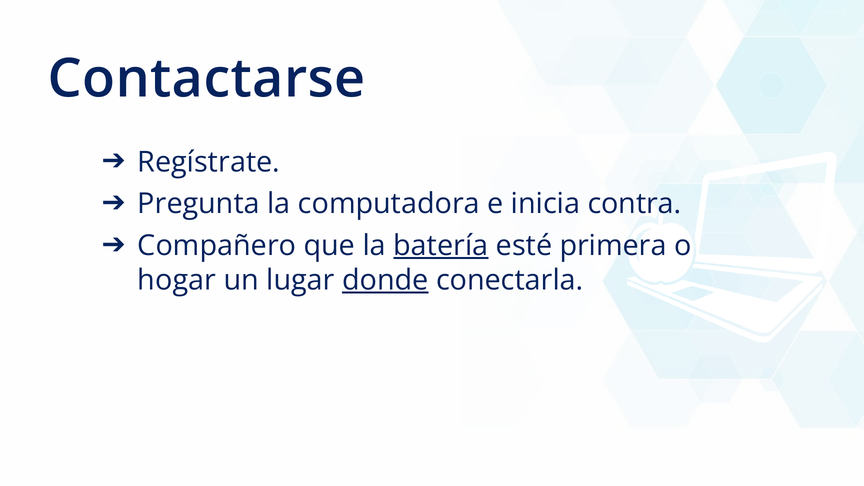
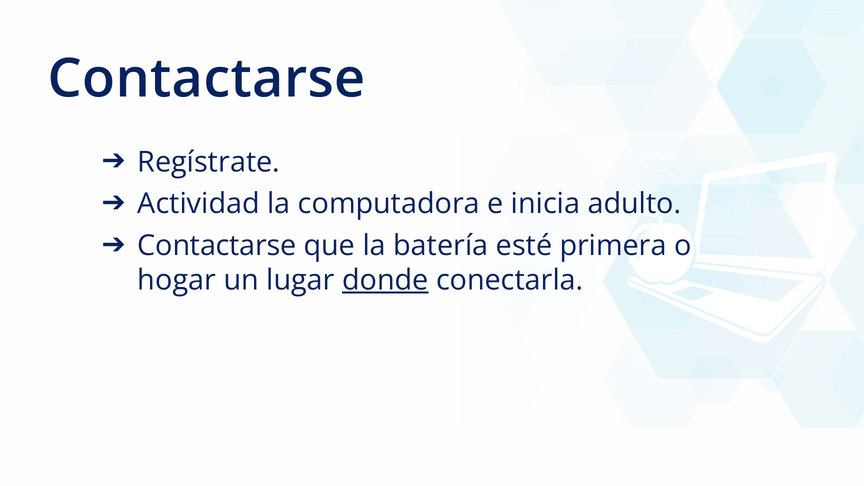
Pregunta: Pregunta -> Actividad
contra: contra -> adulto
Compañero at (217, 246): Compañero -> Contactarse
batería underline: present -> none
